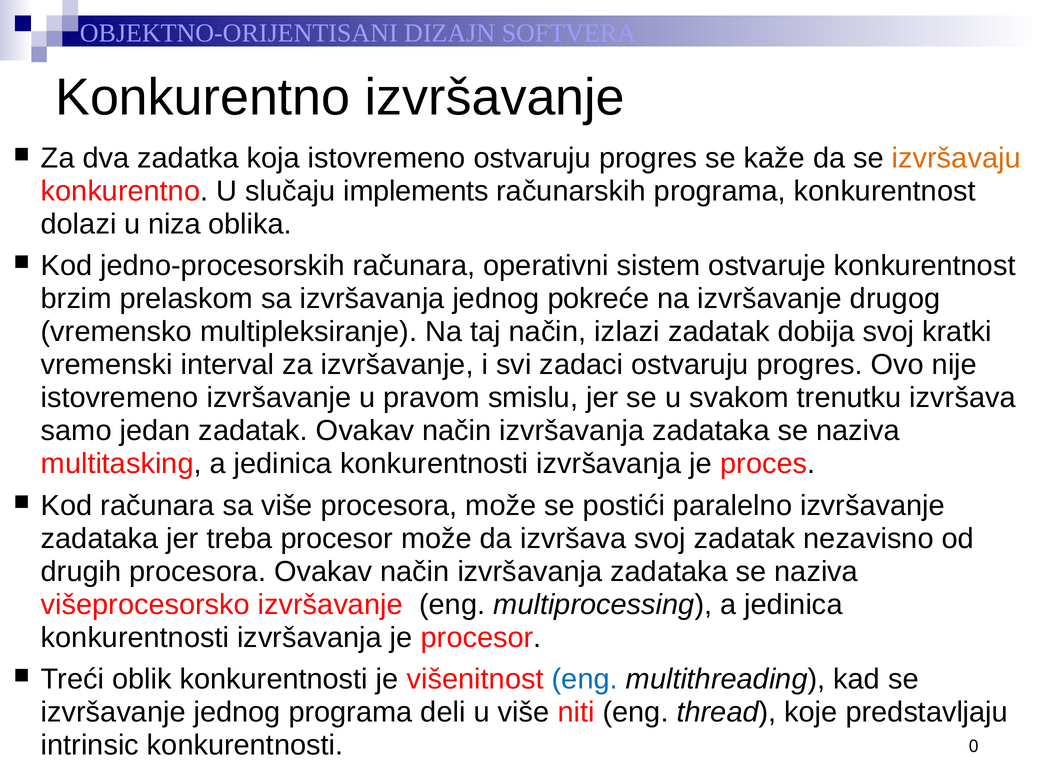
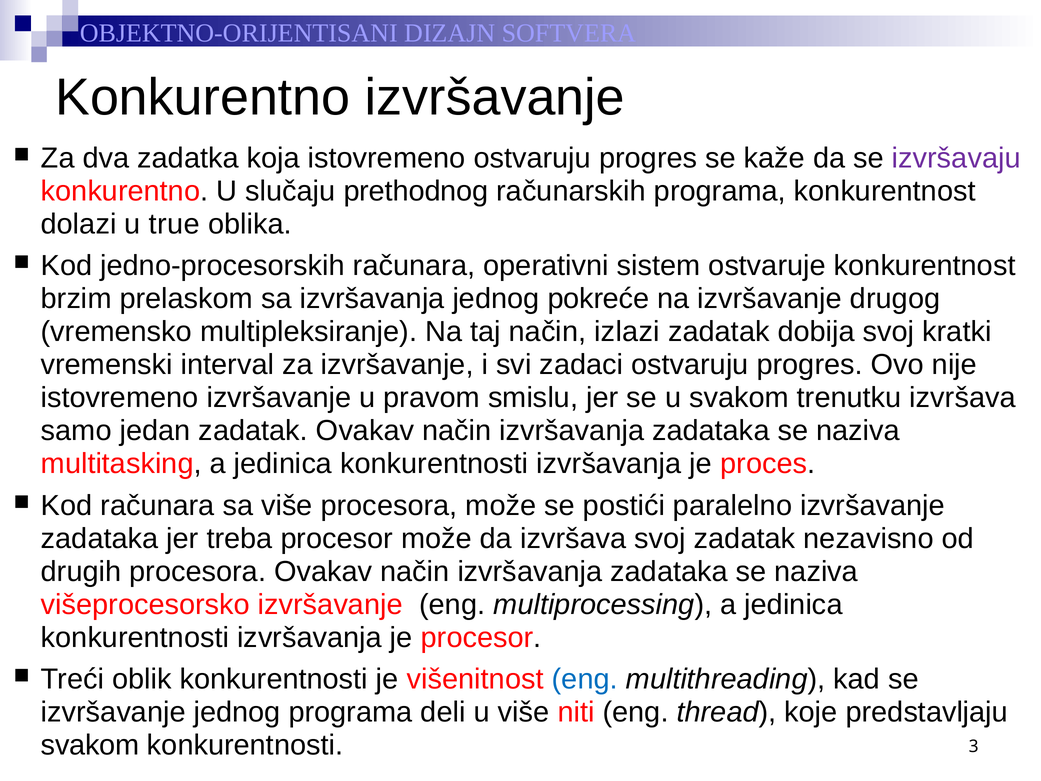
izvršavaju colour: orange -> purple
implements: implements -> prethodnog
niza: niza -> true
intrinsic at (90, 745): intrinsic -> svakom
0: 0 -> 3
